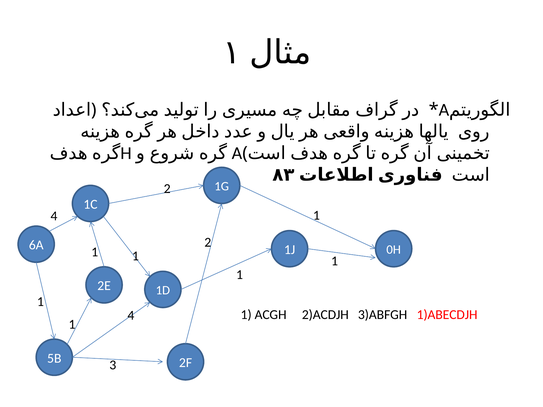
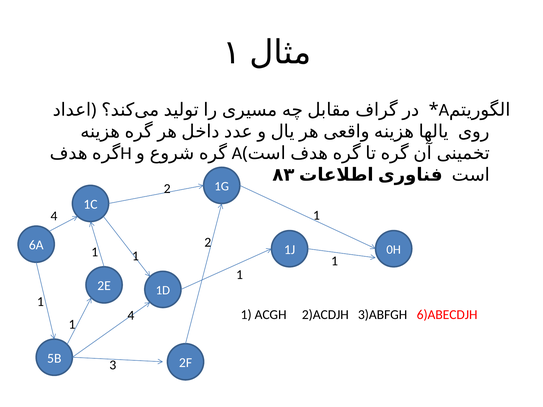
1)ABECDJH: 1)ABECDJH -> 6)ABECDJH
